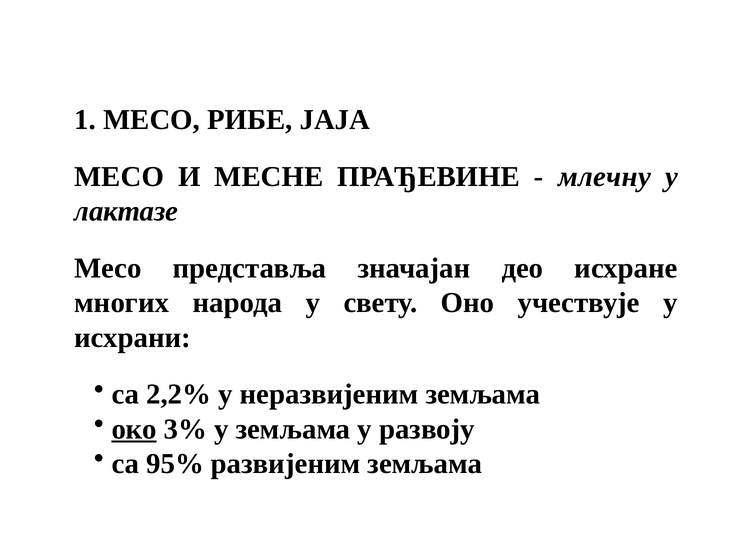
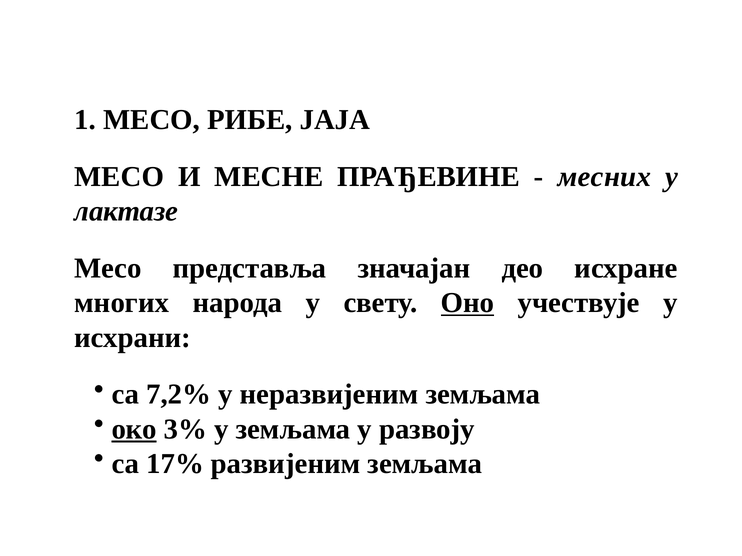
млечну: млечну -> месних
Оно underline: none -> present
2,2%: 2,2% -> 7,2%
95%: 95% -> 17%
